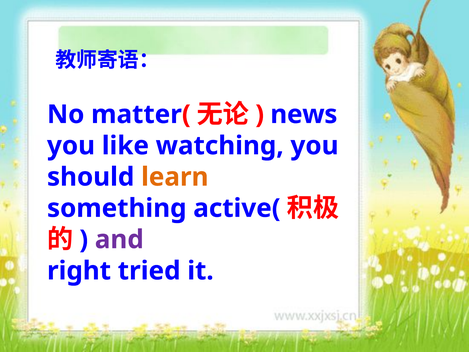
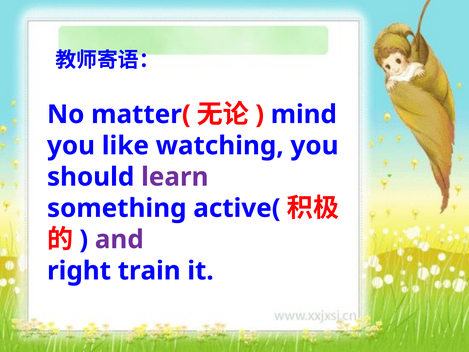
news: news -> mind
learn colour: orange -> purple
tried: tried -> train
